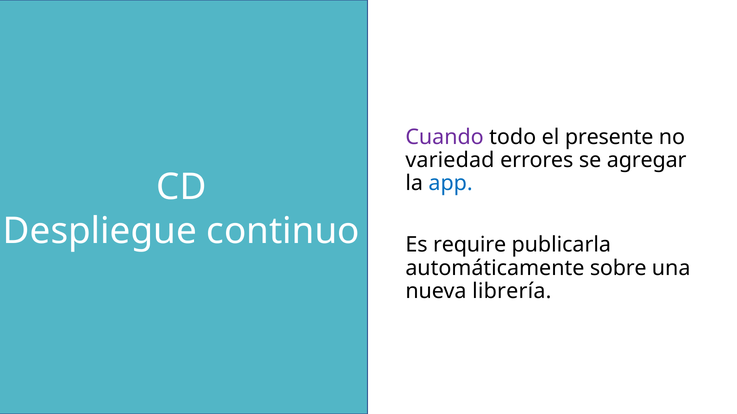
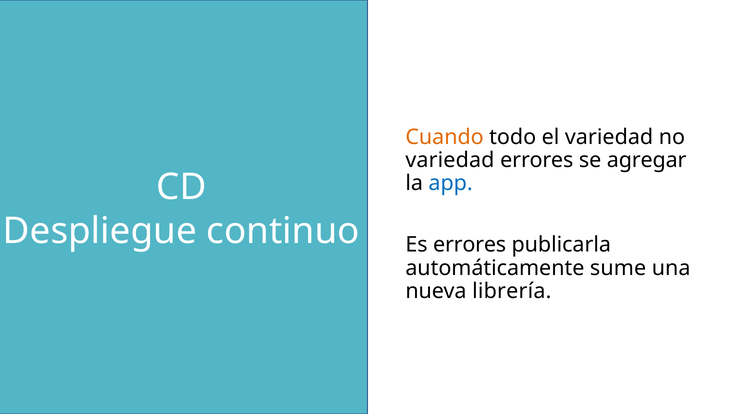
Cuando colour: purple -> orange
el presente: presente -> variedad
Es require: require -> errores
sobre: sobre -> sume
